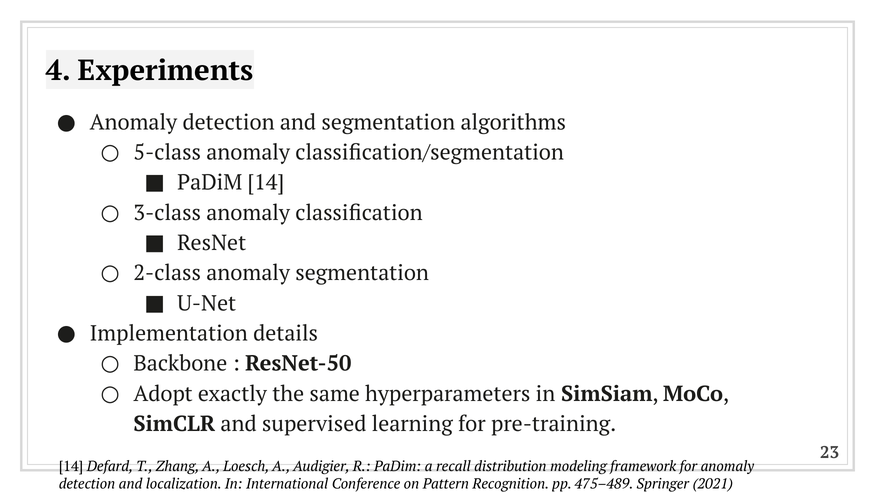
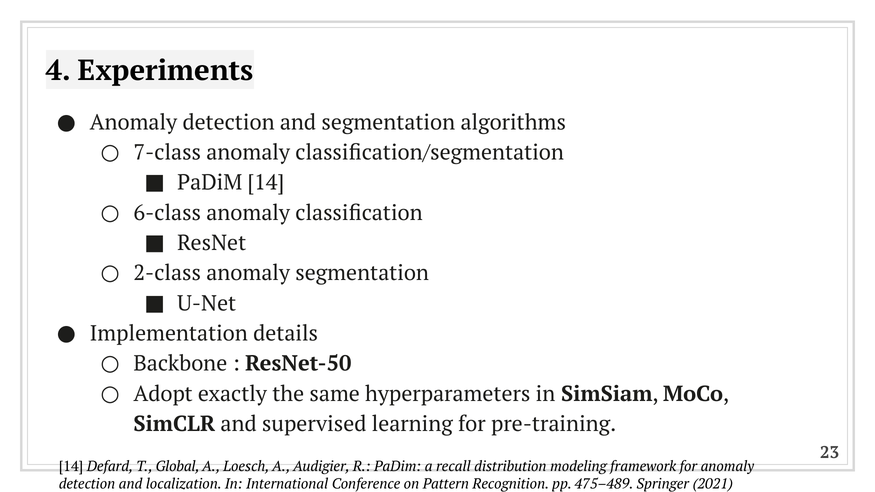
5-class: 5-class -> 7-class
3-class: 3-class -> 6-class
Zhang: Zhang -> Global
